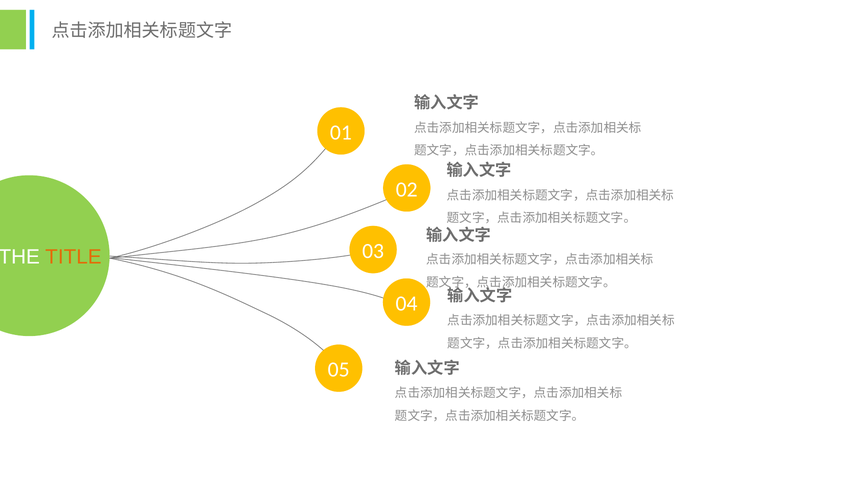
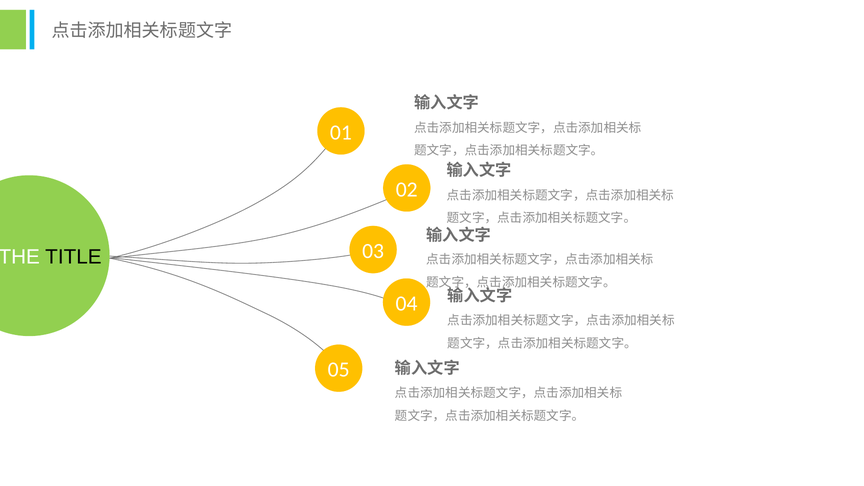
TITLE colour: orange -> black
